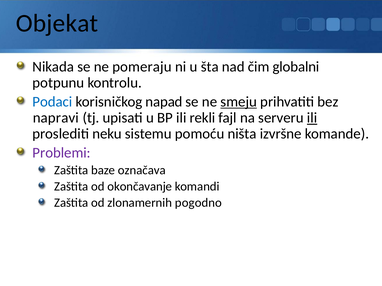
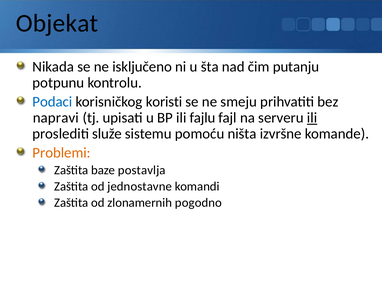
pomeraju: pomeraju -> isključeno
globalni: globalni -> putanju
napad: napad -> koristi
smeju underline: present -> none
rekli: rekli -> fajlu
neku: neku -> služe
Problemi colour: purple -> orange
označava: označava -> postavlja
okončavanje: okončavanje -> jednostavne
